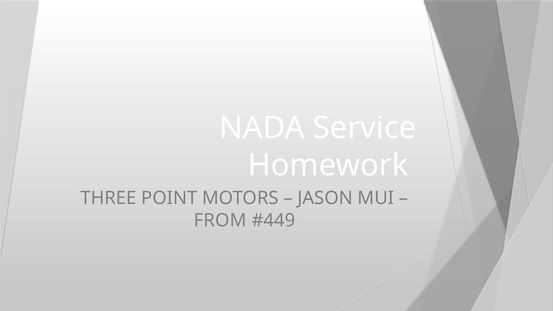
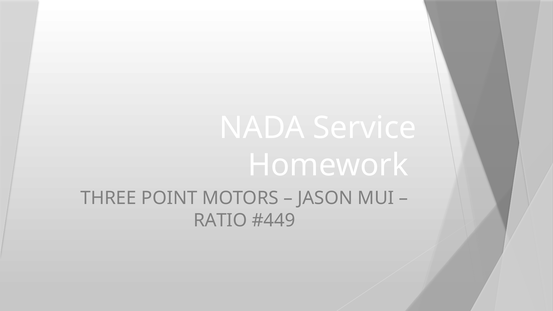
FROM: FROM -> RATIO
